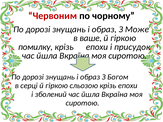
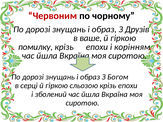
Може: Може -> Друзів
присудок: присудок -> корінням
